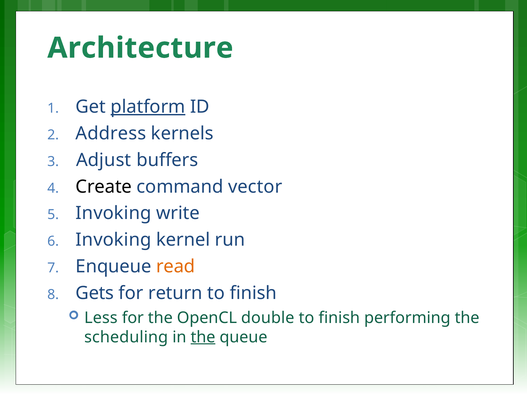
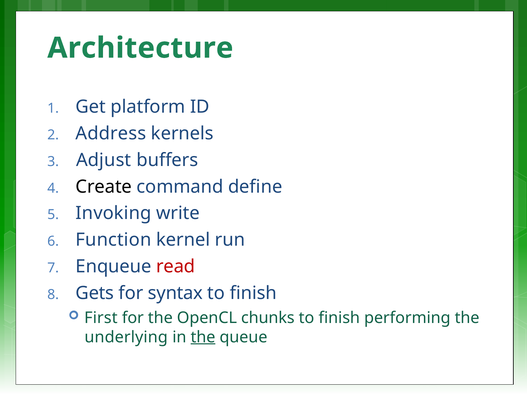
platform underline: present -> none
vector: vector -> define
Invoking at (114, 240): Invoking -> Function
read colour: orange -> red
return: return -> syntax
Less: Less -> First
double: double -> chunks
scheduling: scheduling -> underlying
